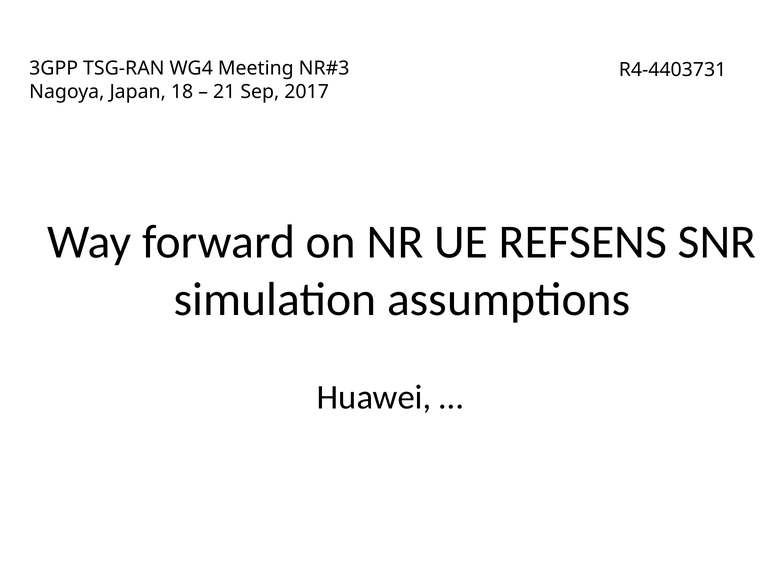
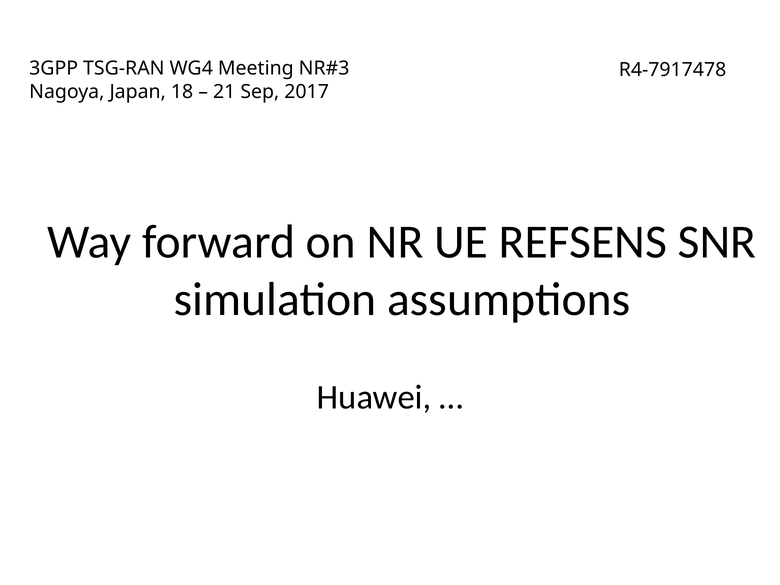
R4-4403731: R4-4403731 -> R4-7917478
